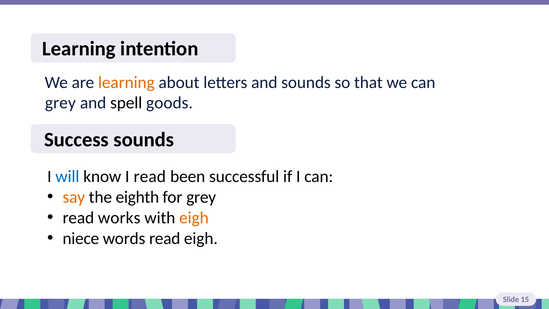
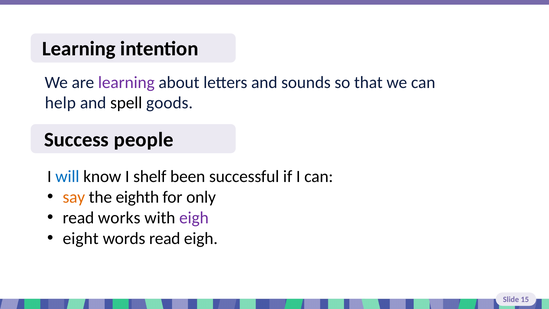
learning at (126, 82) colour: orange -> purple
grey at (60, 103): grey -> help
Success sounds: sounds -> people
I read: read -> shelf
for grey: grey -> only
eigh at (194, 218) colour: orange -> purple
niece: niece -> eight
